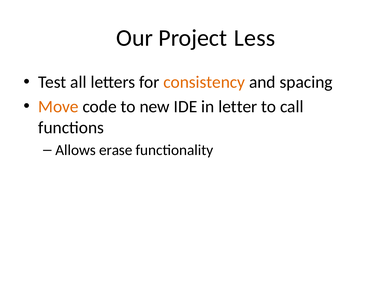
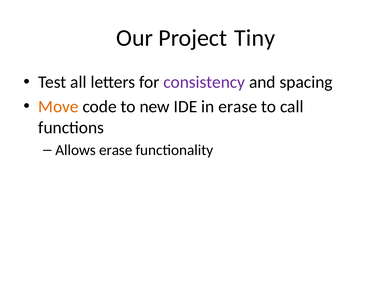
Less: Less -> Tiny
consistency colour: orange -> purple
in letter: letter -> erase
